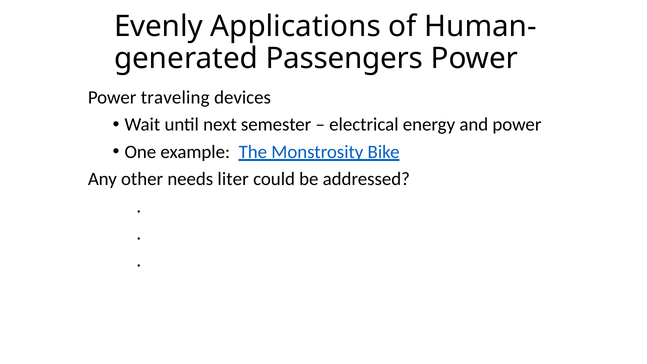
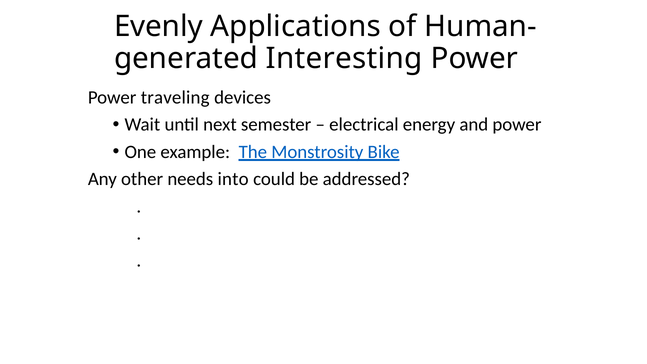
Passengers: Passengers -> Interesting
liter: liter -> into
